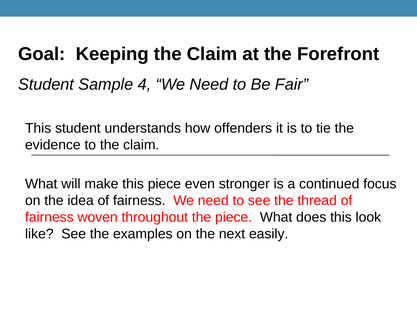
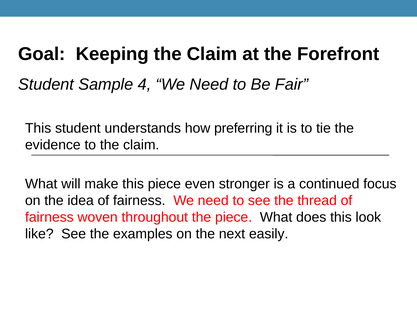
offenders: offenders -> preferring
